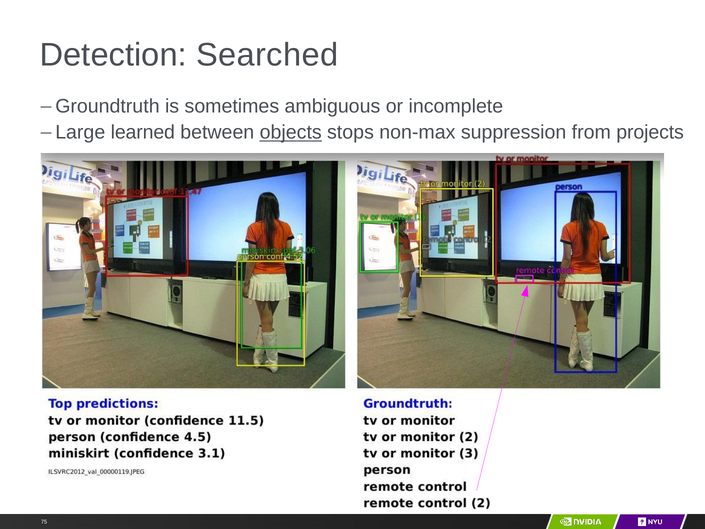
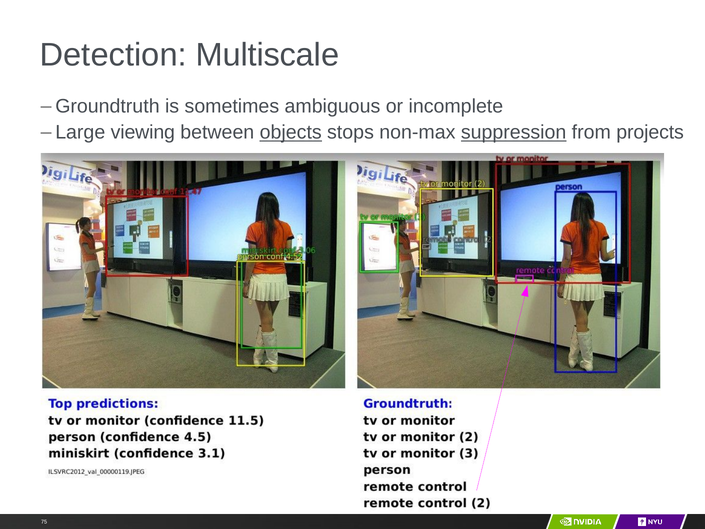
Searched: Searched -> Multiscale
learned: learned -> viewing
suppression underline: none -> present
